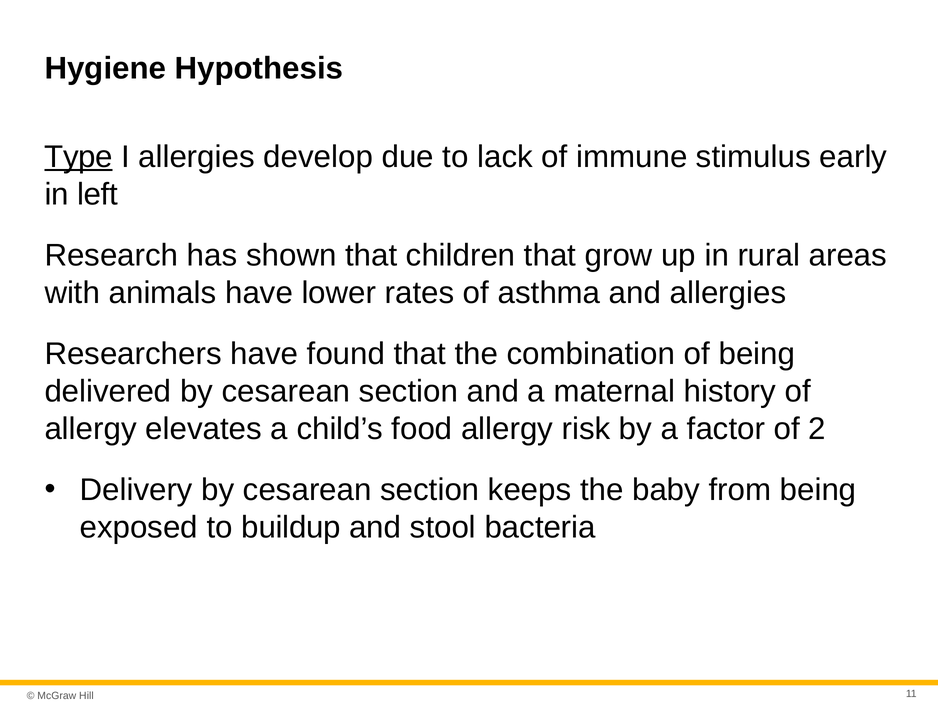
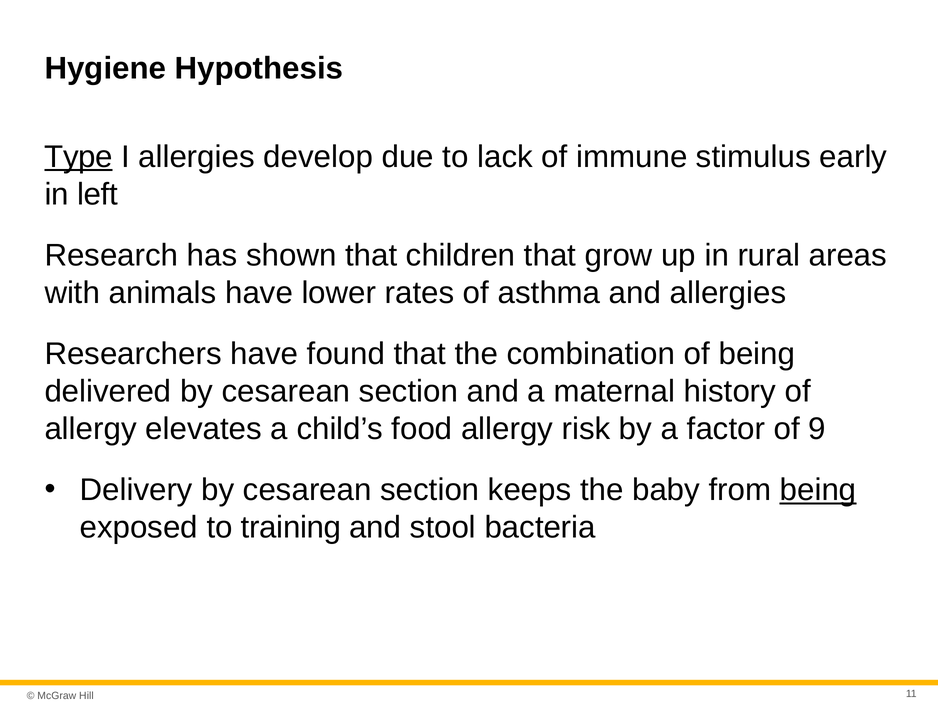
2: 2 -> 9
being at (818, 490) underline: none -> present
buildup: buildup -> training
